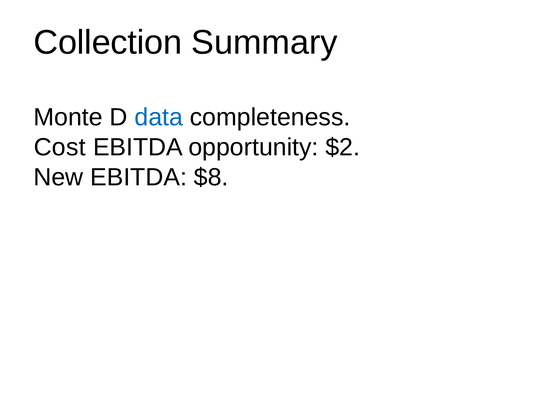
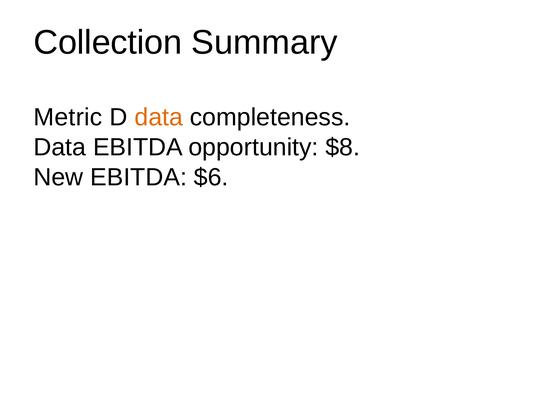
Monte: Monte -> Metric
data at (159, 117) colour: blue -> orange
Cost at (60, 147): Cost -> Data
$2: $2 -> $8
$8: $8 -> $6
